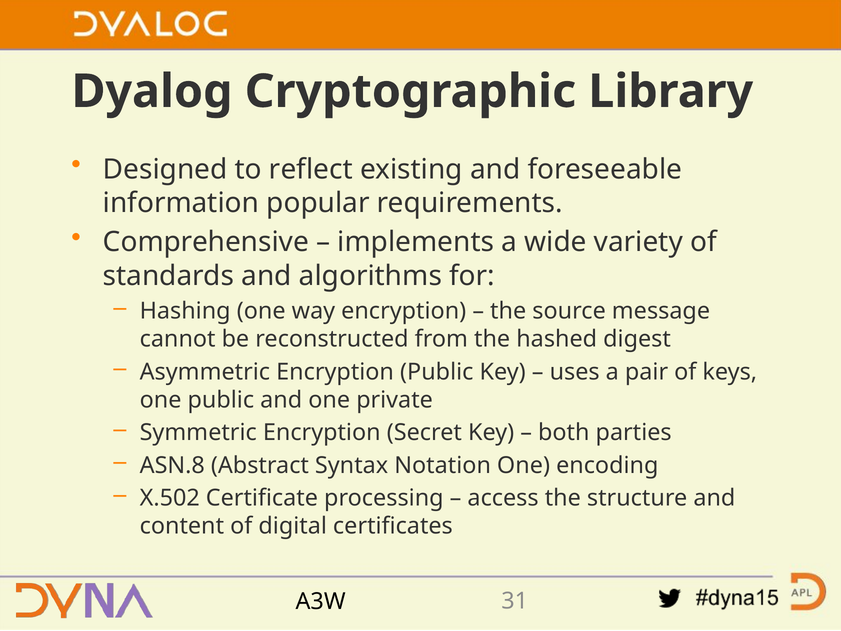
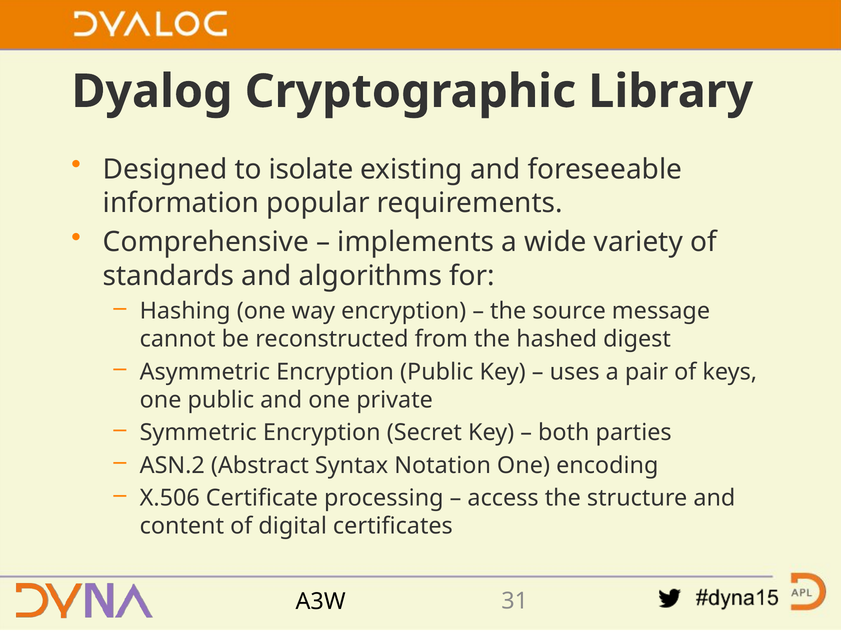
reflect: reflect -> isolate
ASN.8: ASN.8 -> ASN.2
X.502: X.502 -> X.506
